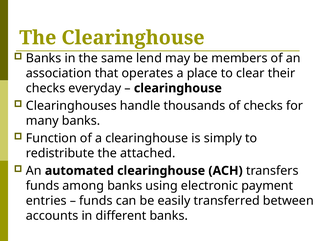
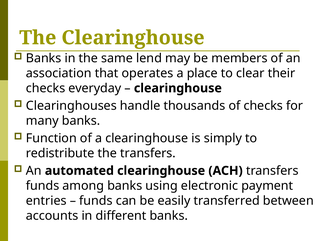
the attached: attached -> transfers
